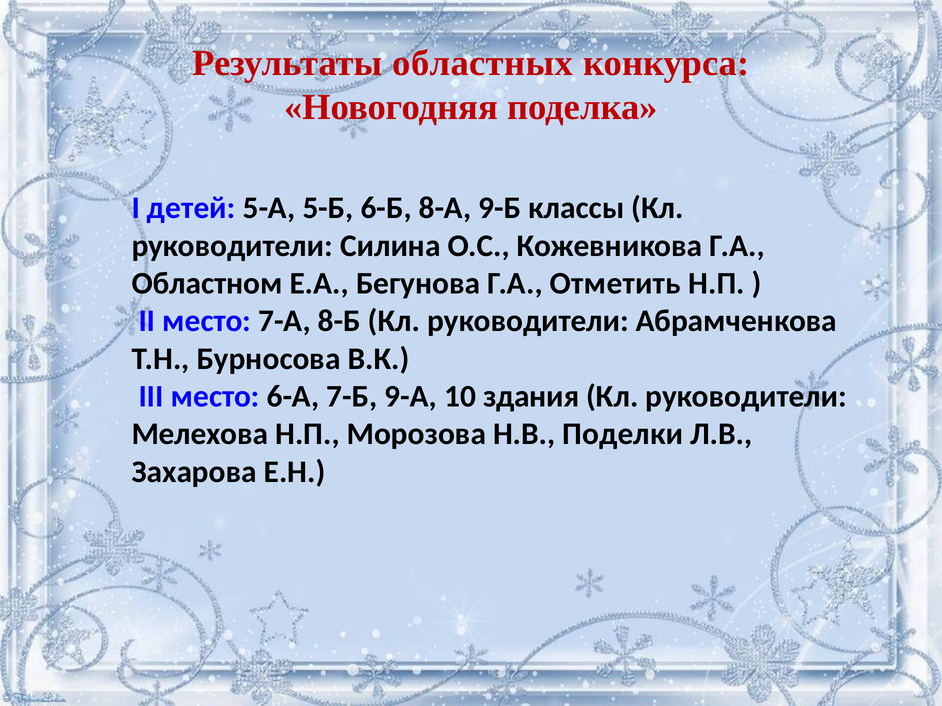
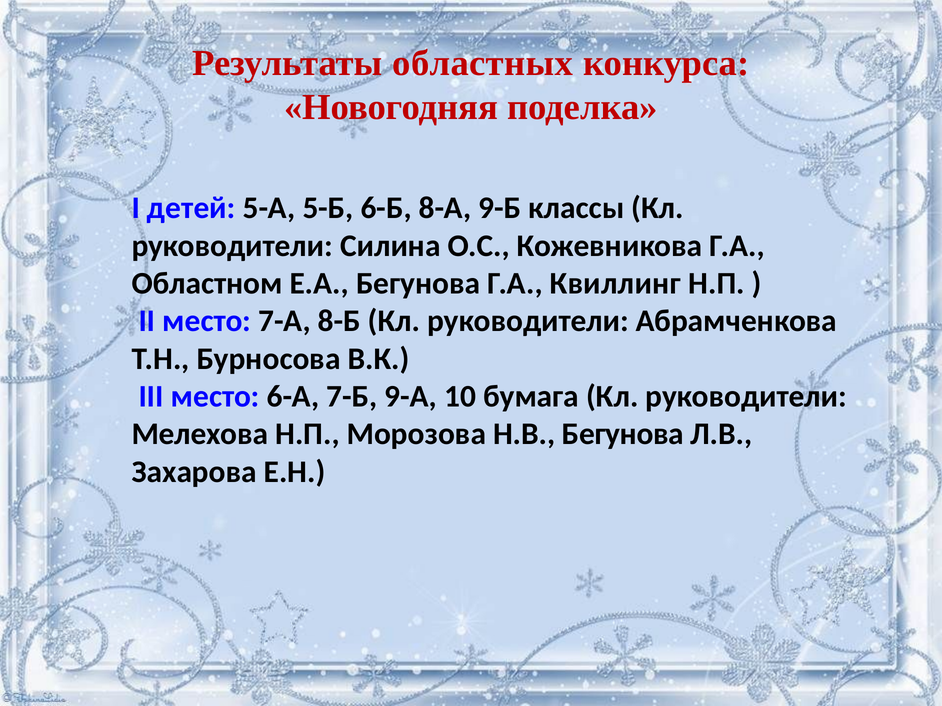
Отметить: Отметить -> Квиллинг
здания: здания -> бумага
Н.В Поделки: Поделки -> Бегунова
